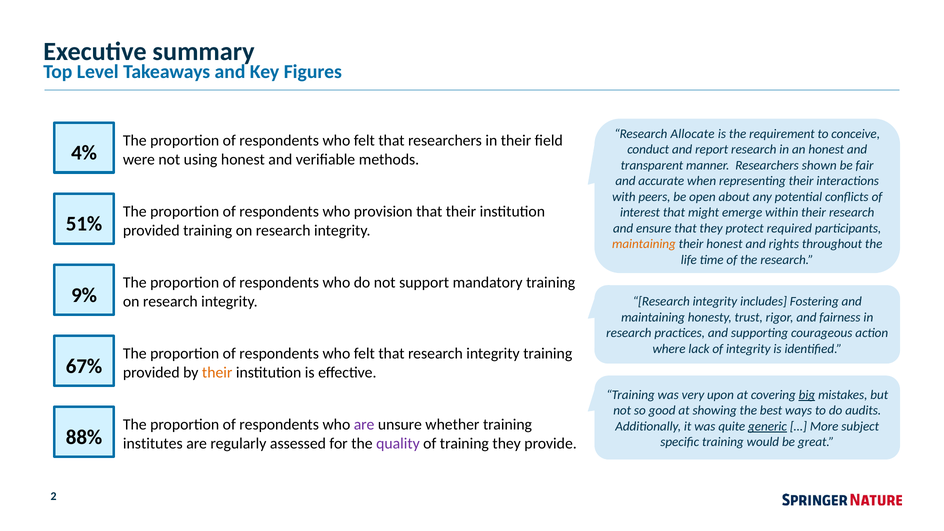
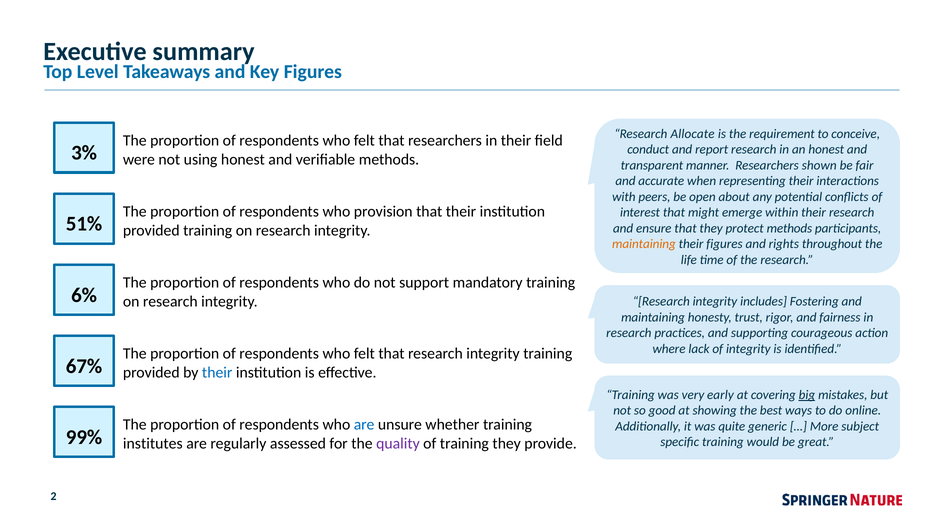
4%: 4% -> 3%
protect required: required -> methods
their honest: honest -> figures
9%: 9% -> 6%
their at (217, 373) colour: orange -> blue
upon: upon -> early
audits: audits -> online
are at (364, 425) colour: purple -> blue
generic underline: present -> none
88%: 88% -> 99%
